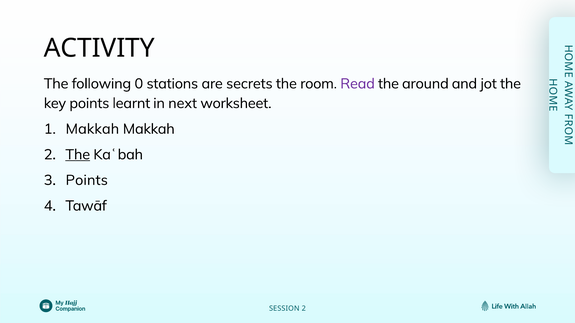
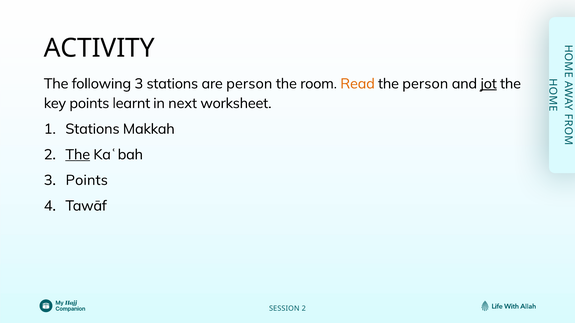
following 0: 0 -> 3
are secrets: secrets -> person
Read colour: purple -> orange
the around: around -> person
jot underline: none -> present
Makkah at (92, 129): Makkah -> Stations
